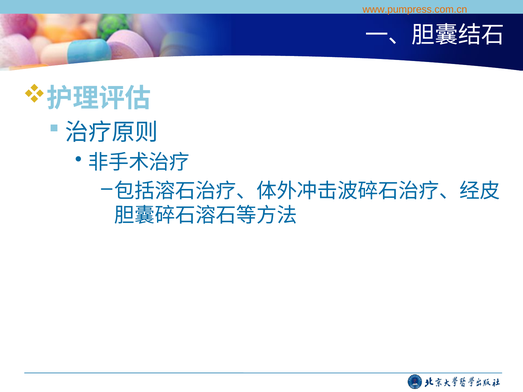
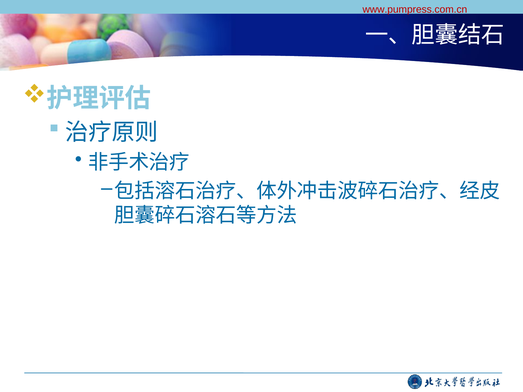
www.pumpress.com.cn colour: orange -> red
